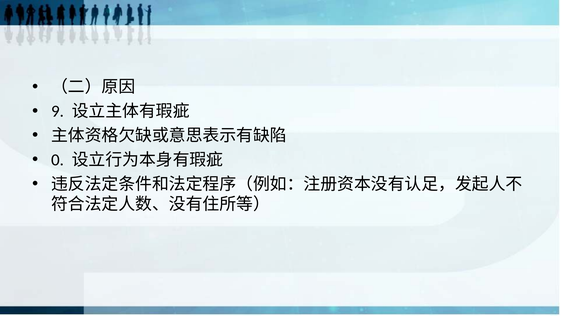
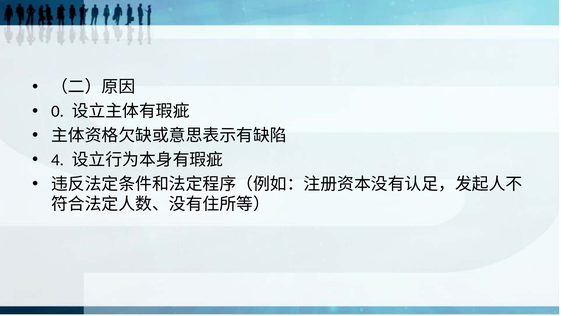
9: 9 -> 0
0: 0 -> 4
